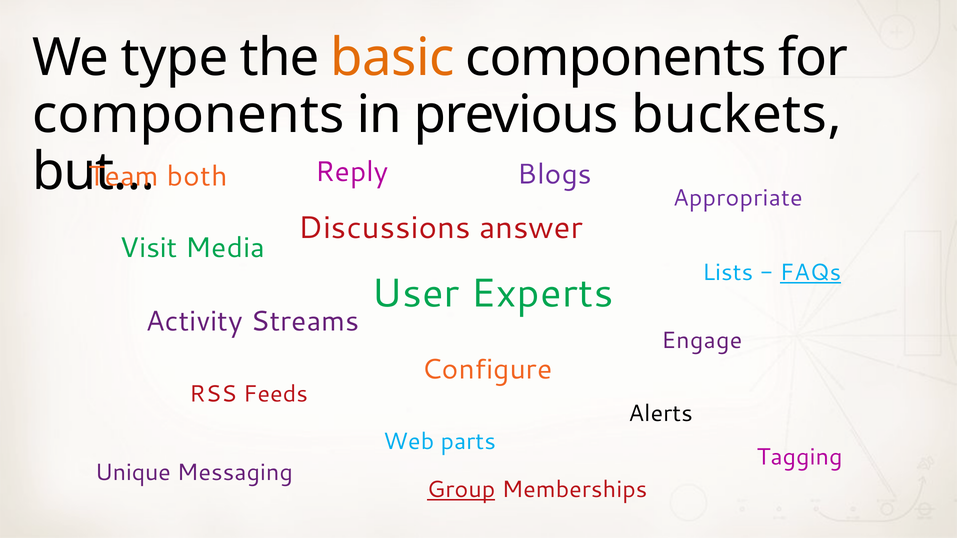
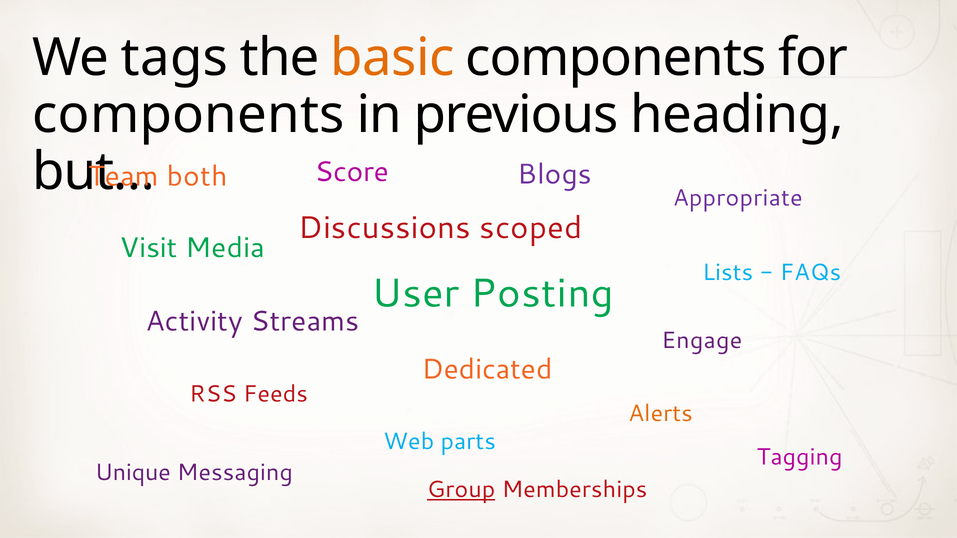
type: type -> tags
buckets: buckets -> heading
Reply: Reply -> Score
answer: answer -> scoped
FAQs underline: present -> none
Experts: Experts -> Posting
Configure: Configure -> Dedicated
Alerts colour: black -> orange
